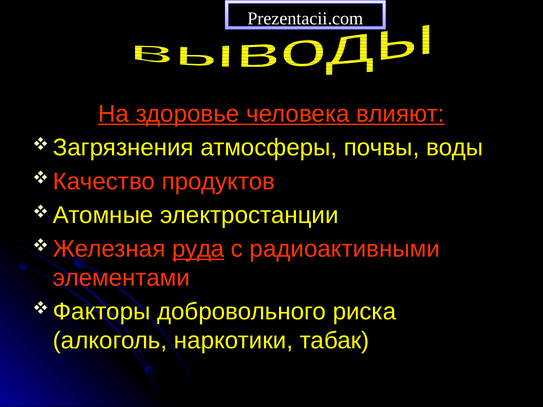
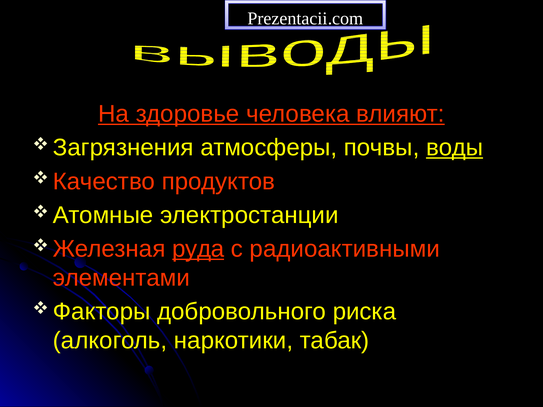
воды underline: none -> present
